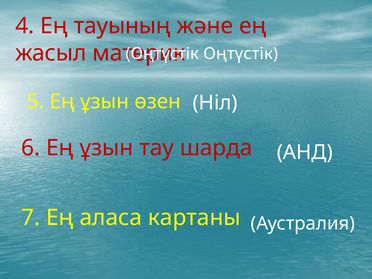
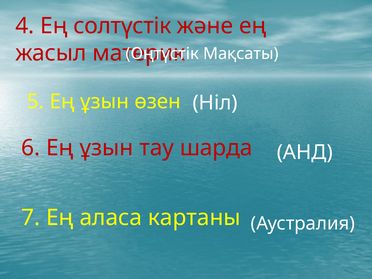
тауының: тауының -> солтүстік
Оңтүстік at (241, 54): Оңтүстік -> Мақсаты
